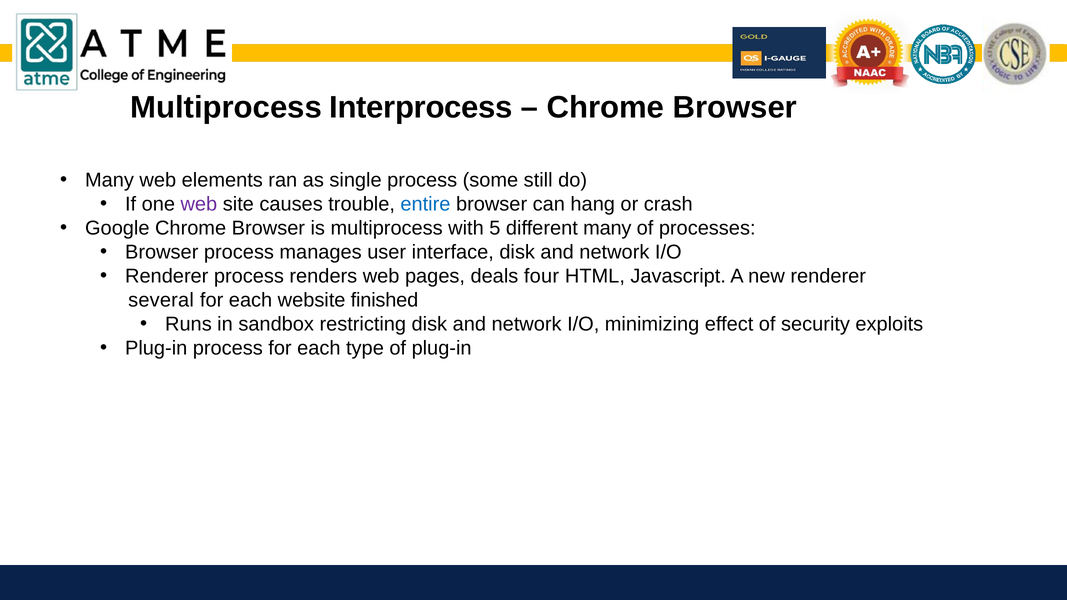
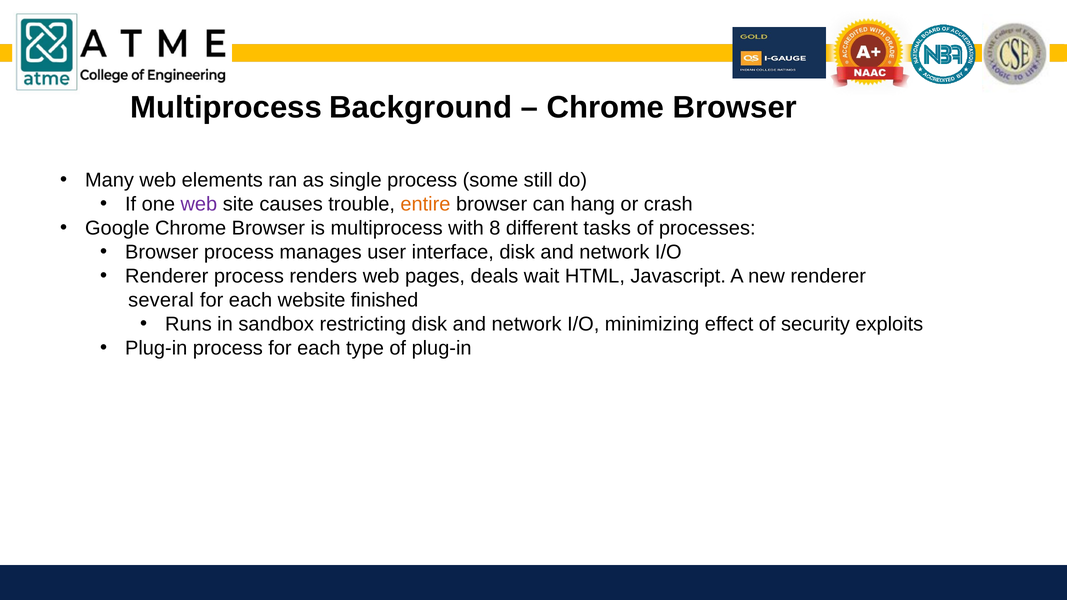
Interprocess: Interprocess -> Background
entire colour: blue -> orange
5: 5 -> 8
different many: many -> tasks
four: four -> wait
